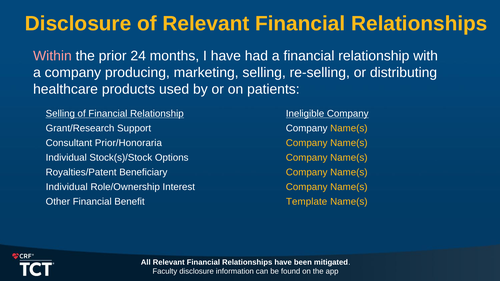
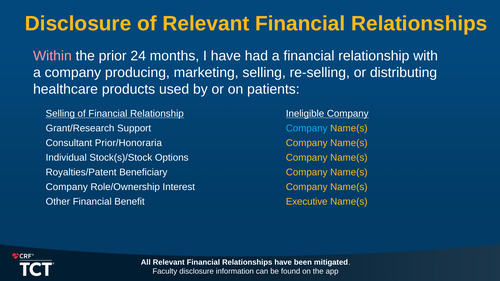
Company at (307, 128) colour: white -> light blue
Individual at (67, 187): Individual -> Company
Template: Template -> Executive
